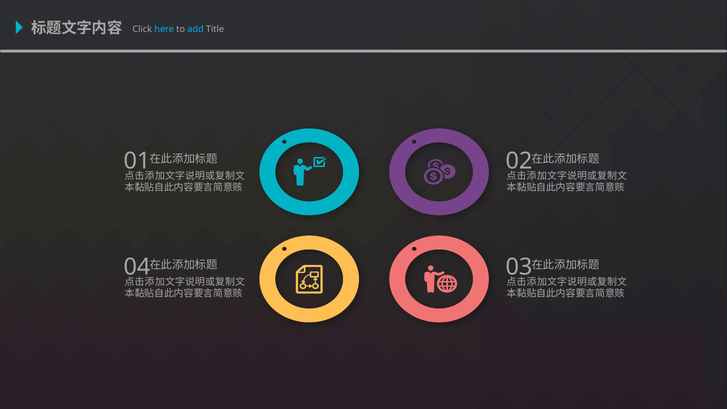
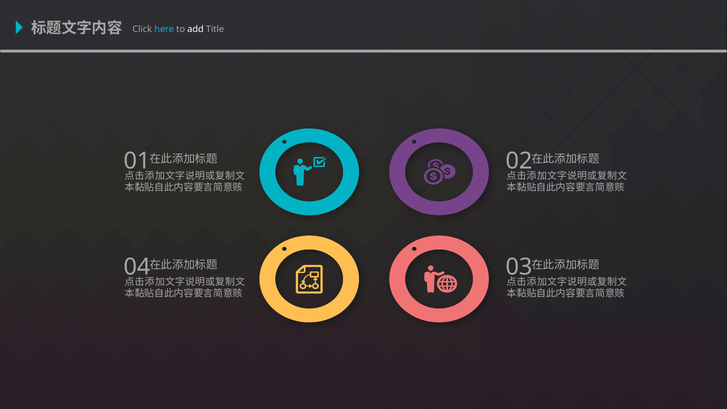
add colour: light blue -> white
